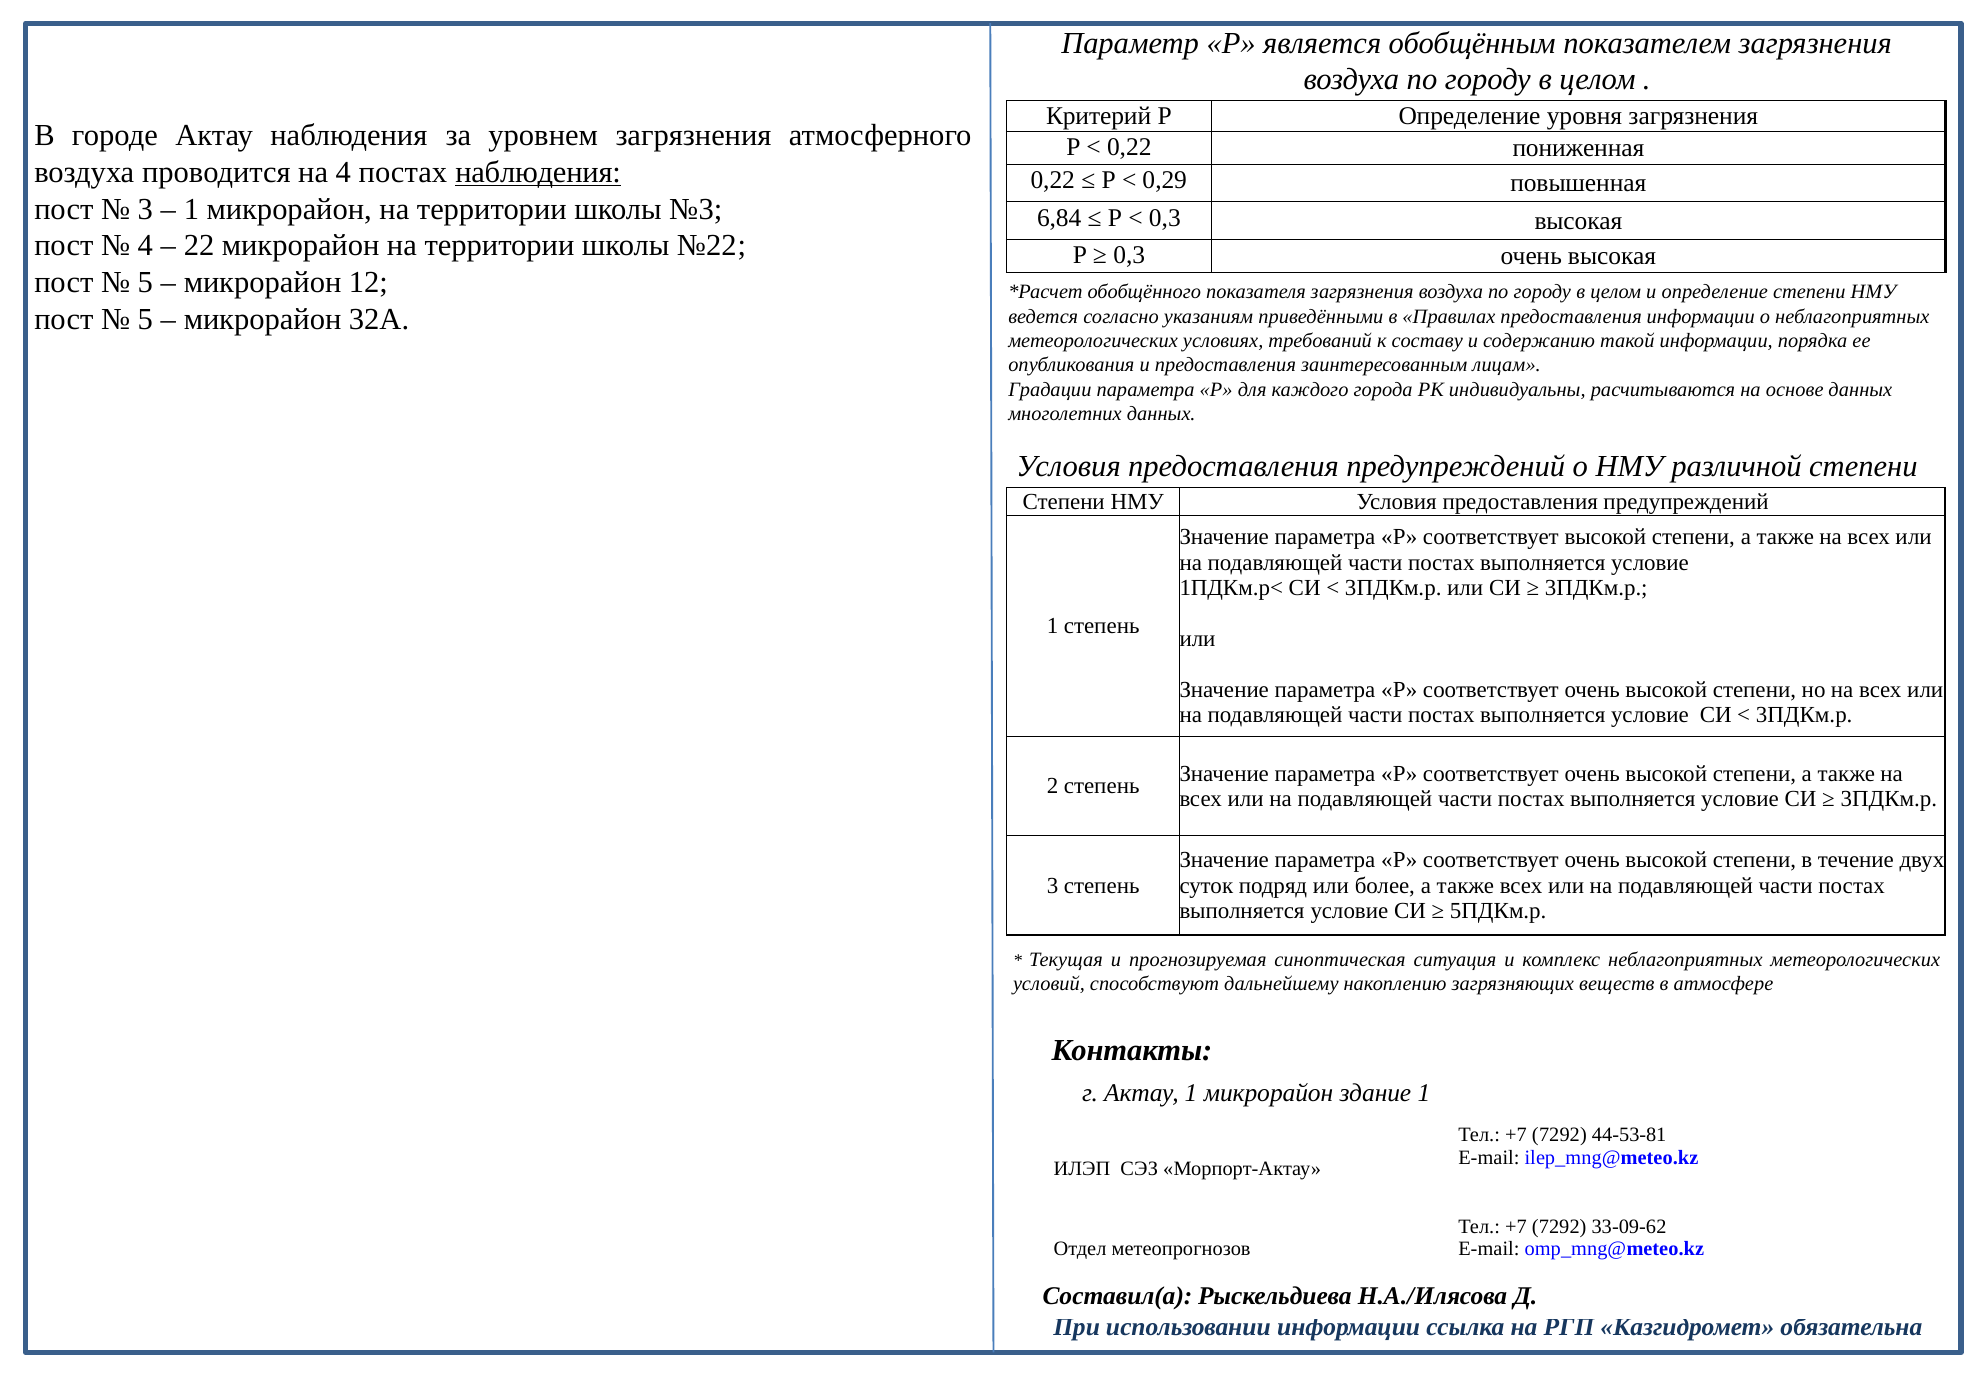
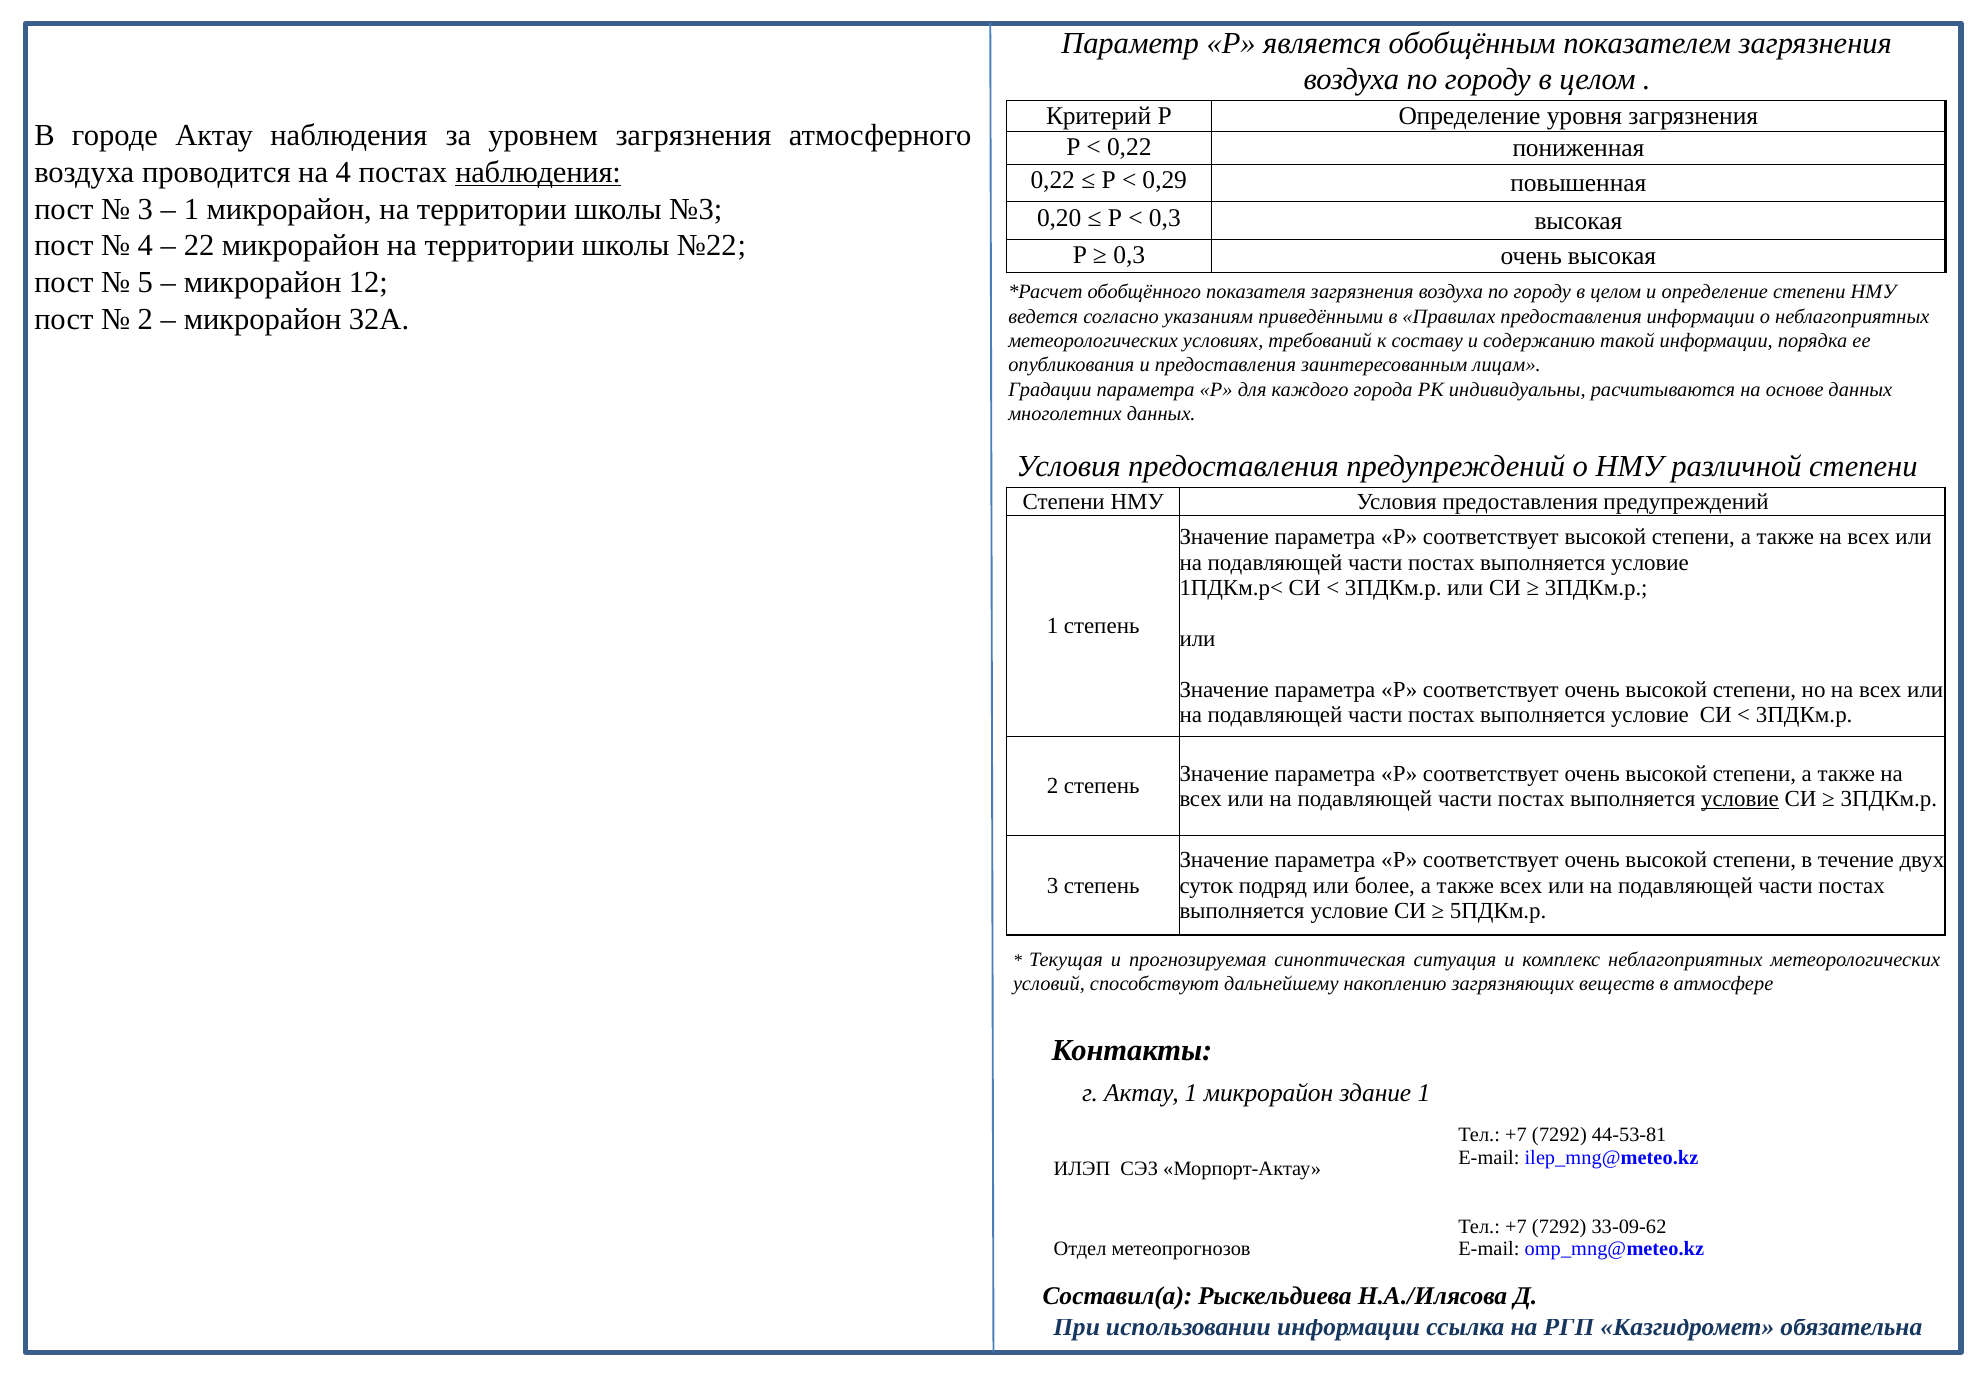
6,84: 6,84 -> 0,20
5 at (145, 319): 5 -> 2
условие at (1740, 799) underline: none -> present
